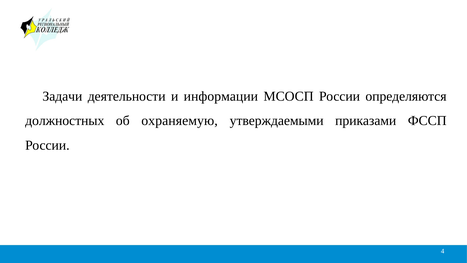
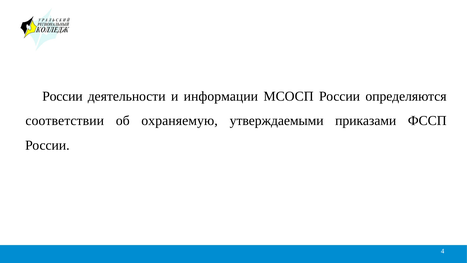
Задачи at (62, 96): Задачи -> России
должностных: должностных -> соответствии
